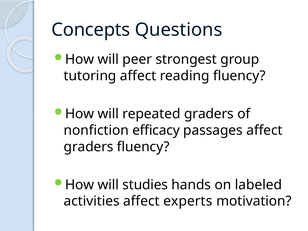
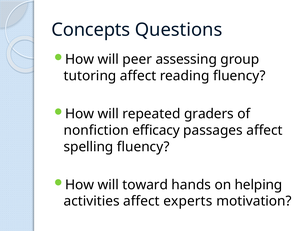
strongest: strongest -> assessing
graders at (89, 147): graders -> spelling
studies: studies -> toward
labeled: labeled -> helping
